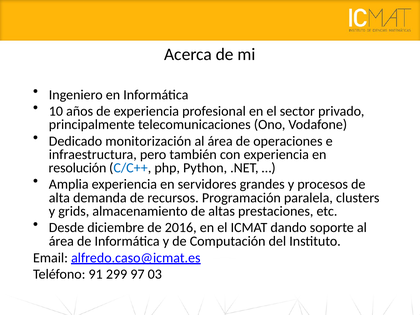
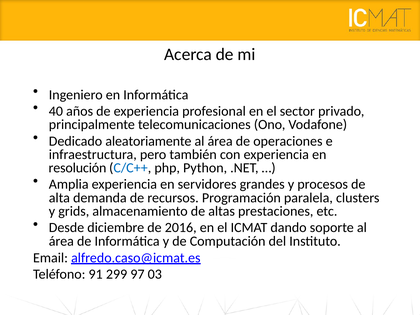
10: 10 -> 40
monitorización: monitorización -> aleatoriamente
